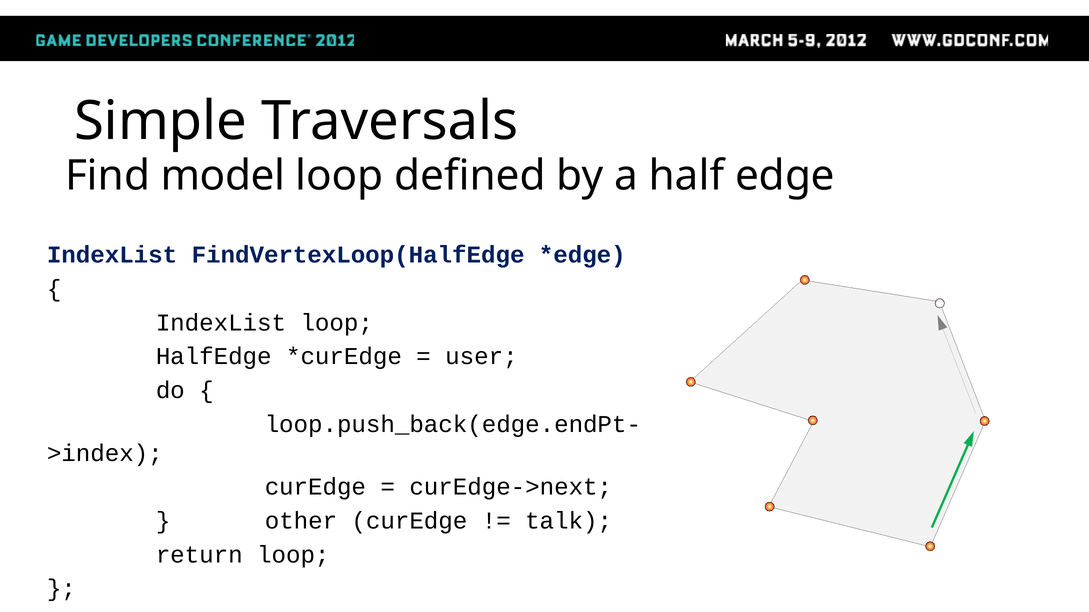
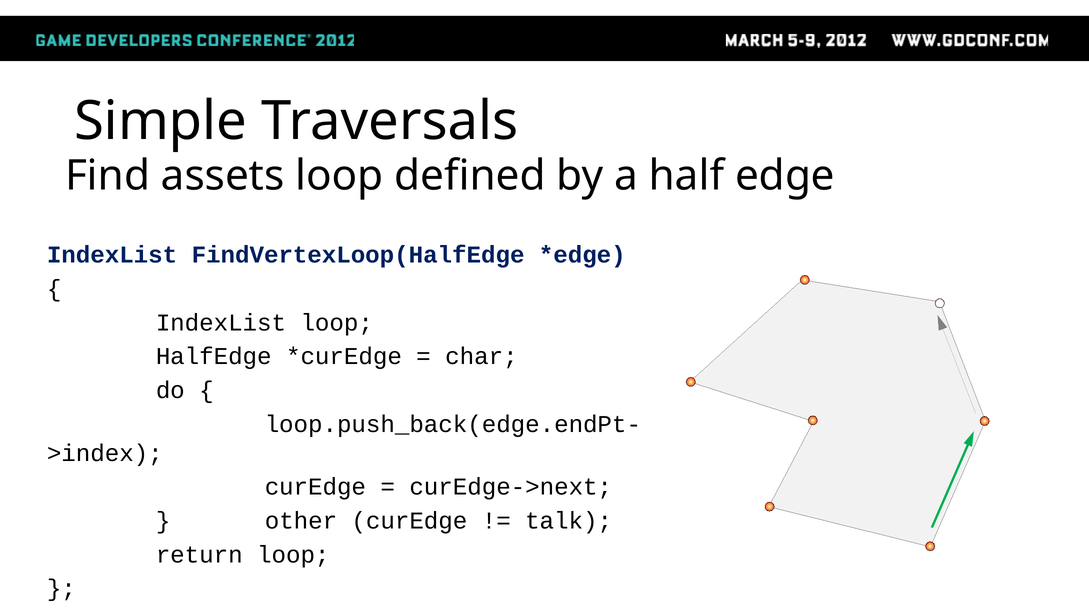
model: model -> assets
user: user -> char
